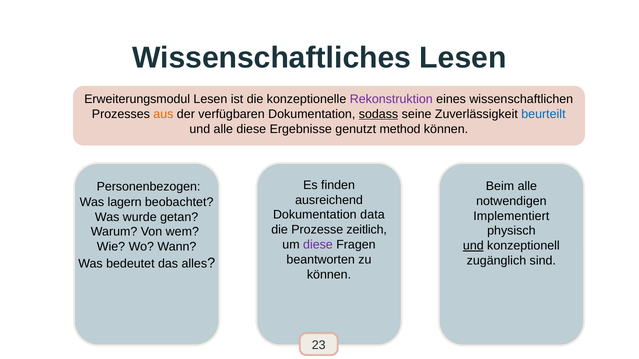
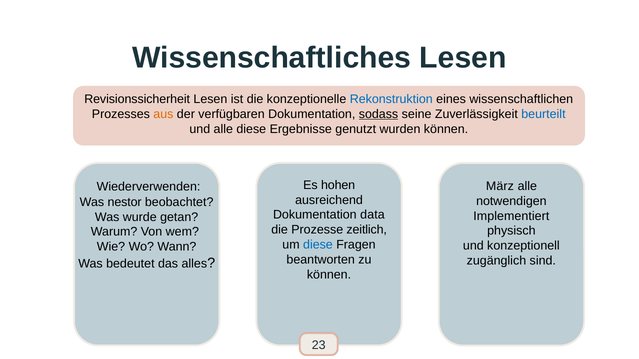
Erweiterungsmodul: Erweiterungsmodul -> Revisionssicherheit
Rekonstruktion colour: purple -> blue
method: method -> wurden
finden: finden -> hohen
Beim: Beim -> März
Personenbezogen: Personenbezogen -> Wiederverwenden
lagern: lagern -> nestor
diese at (318, 245) colour: purple -> blue
und at (473, 246) underline: present -> none
